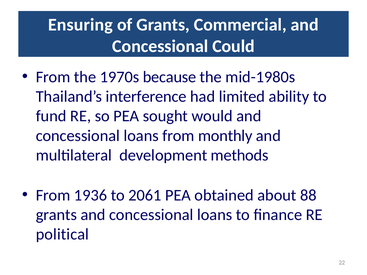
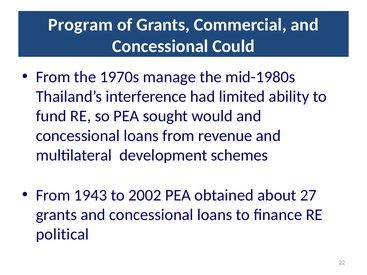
Ensuring: Ensuring -> Program
because: because -> manage
monthly: monthly -> revenue
methods: methods -> schemes
1936: 1936 -> 1943
2061: 2061 -> 2002
88: 88 -> 27
